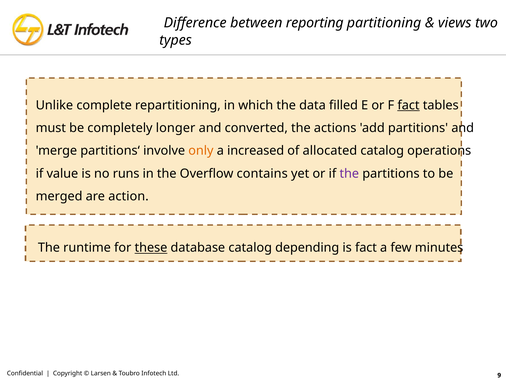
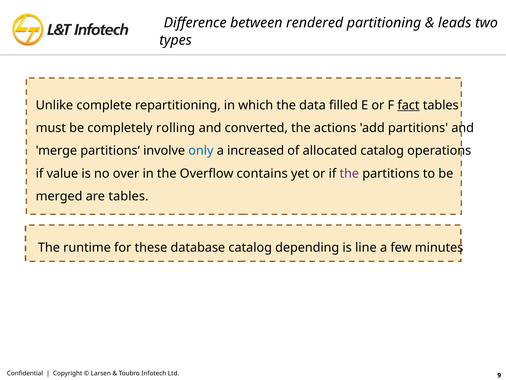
reporting: reporting -> rendered
views: views -> leads
longer: longer -> rolling
only colour: orange -> blue
runs: runs -> over
are action: action -> tables
these underline: present -> none
is fact: fact -> line
